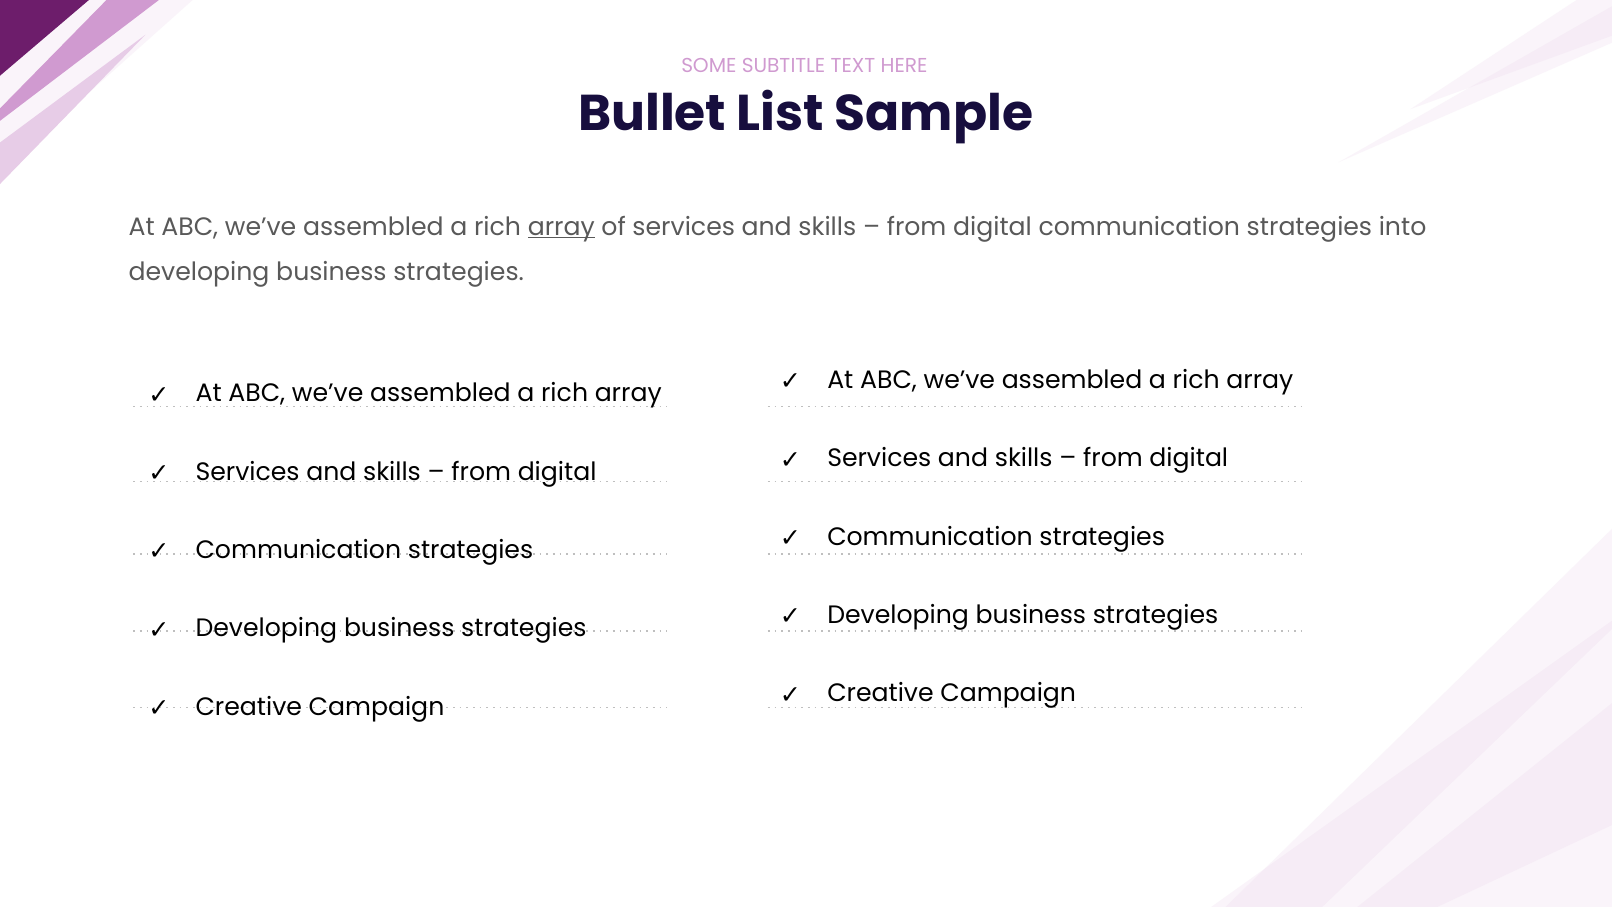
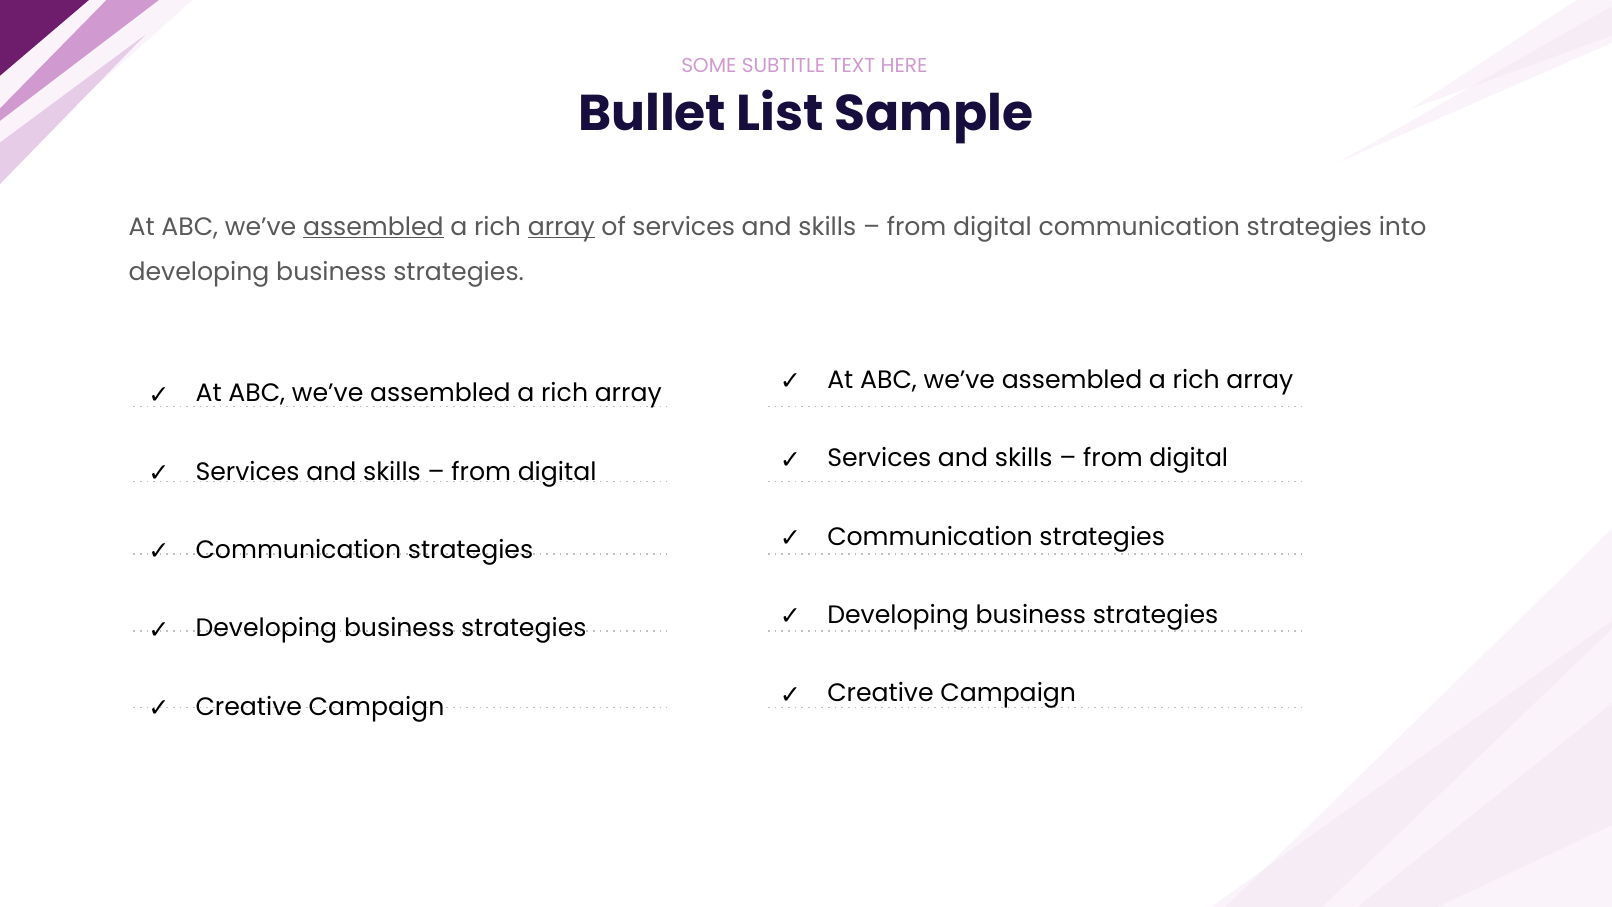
assembled at (373, 227) underline: none -> present
